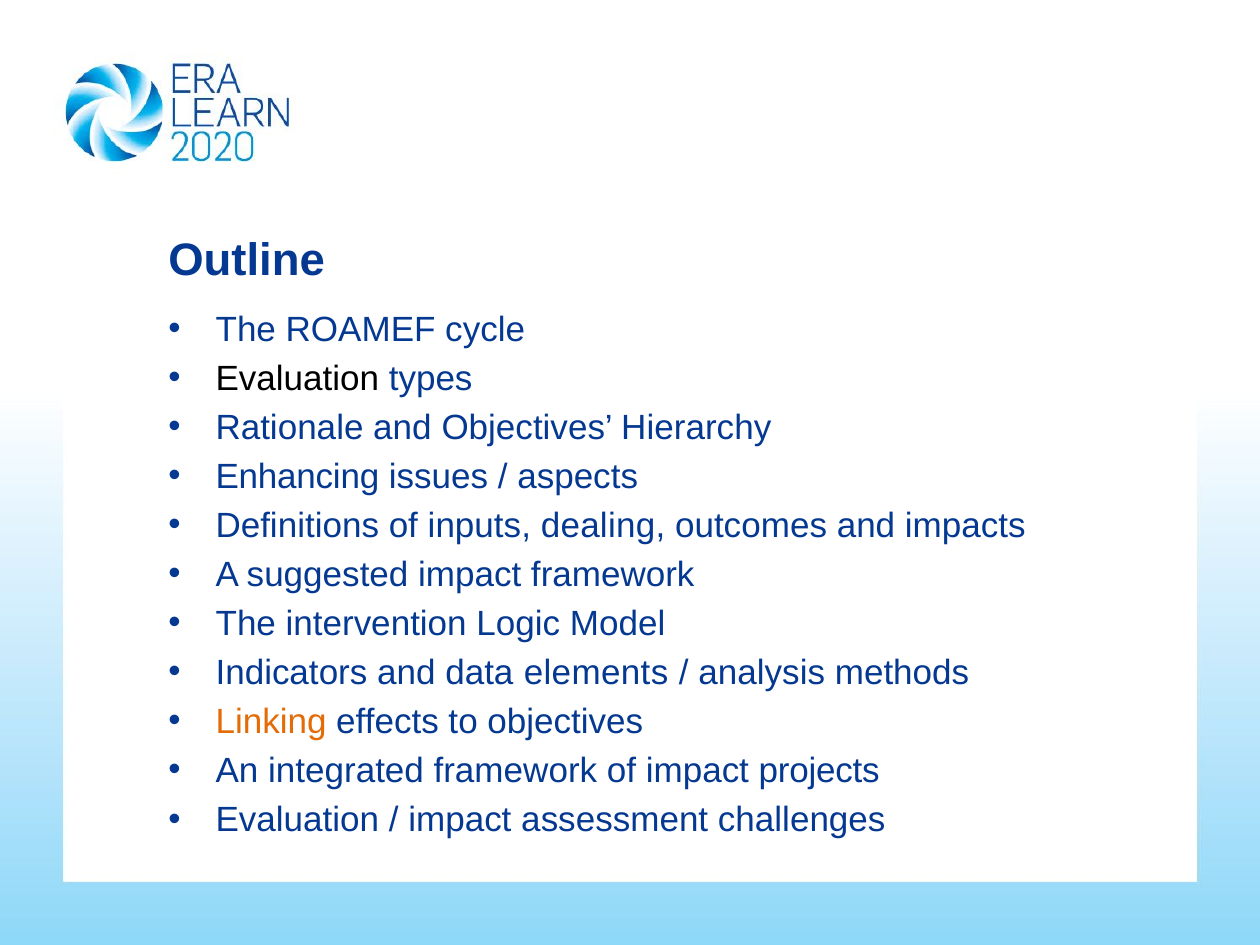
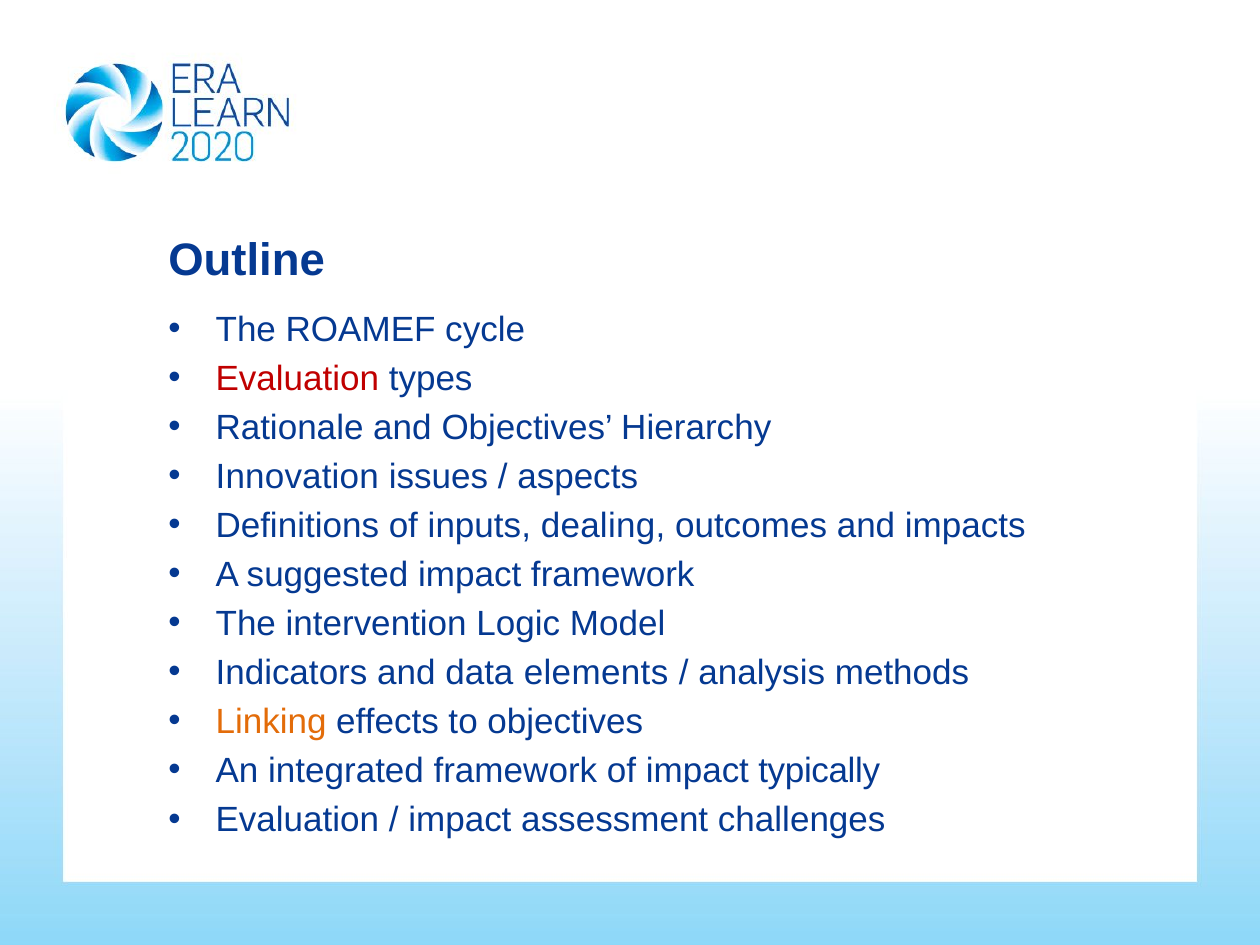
Evaluation at (297, 379) colour: black -> red
Enhancing: Enhancing -> Innovation
projects: projects -> typically
